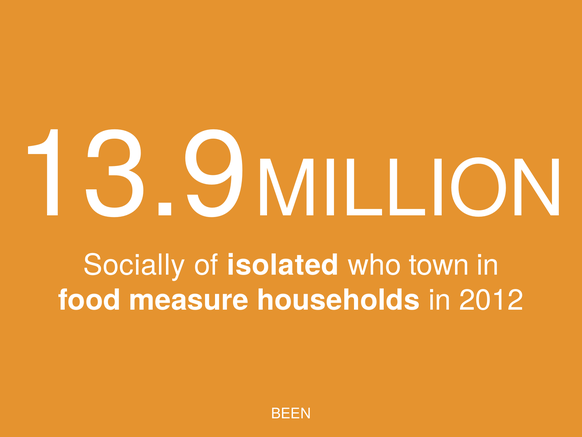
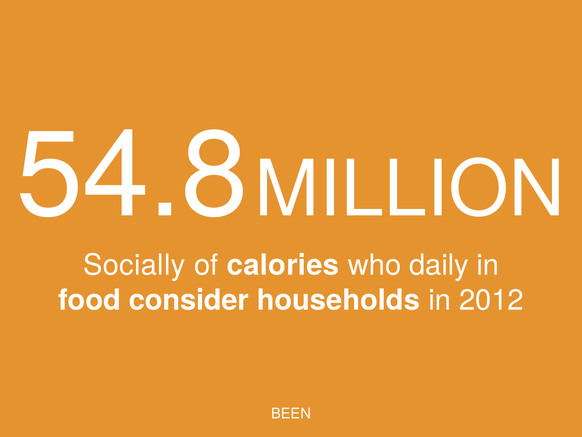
13.9: 13.9 -> 54.8
isolated: isolated -> calories
town: town -> daily
measure: measure -> consider
